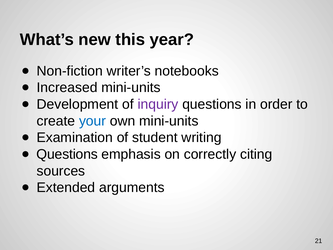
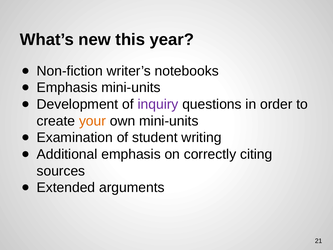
Increased at (67, 88): Increased -> Emphasis
your colour: blue -> orange
Questions at (67, 154): Questions -> Additional
